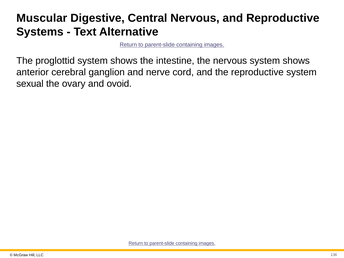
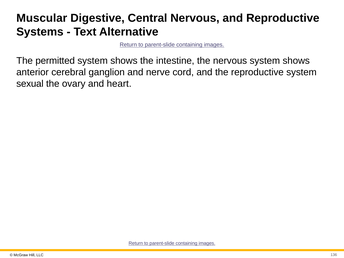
proglottid: proglottid -> permitted
ovoid: ovoid -> heart
